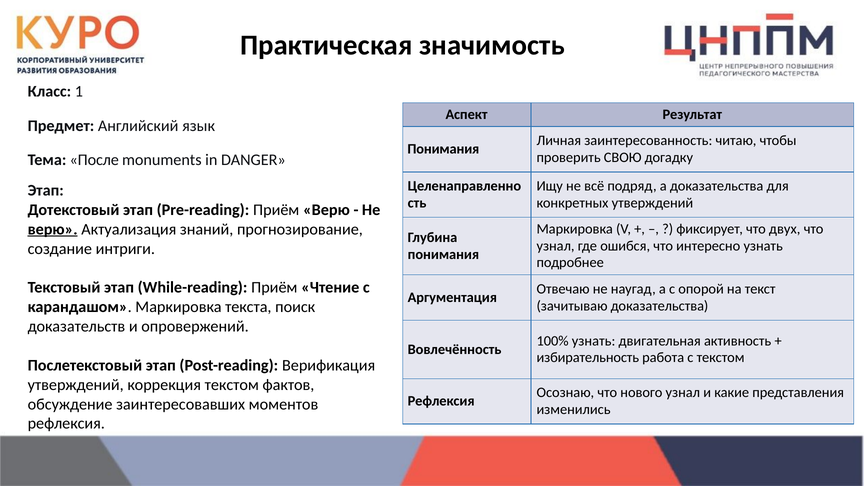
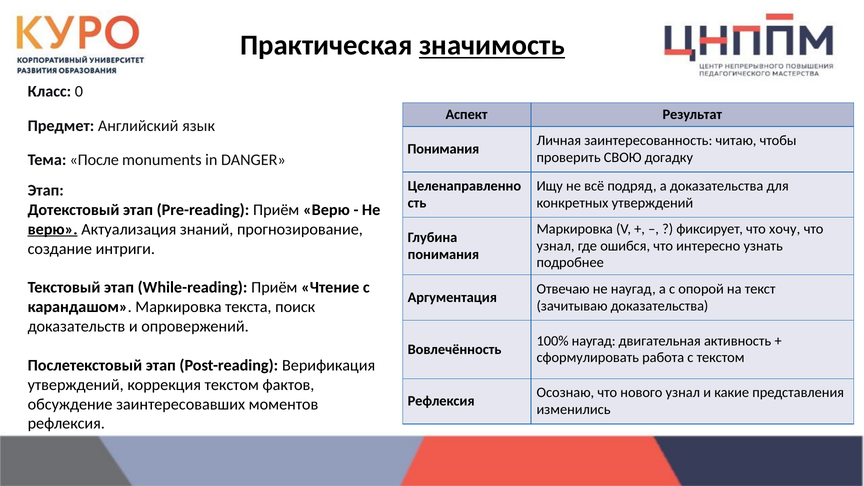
значимость underline: none -> present
1: 1 -> 0
двух: двух -> хочу
100% узнать: узнать -> наугад
избирательность: избирательность -> сформулировать
